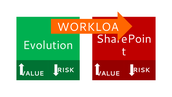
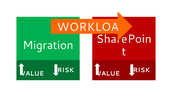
Evolution: Evolution -> Migration
